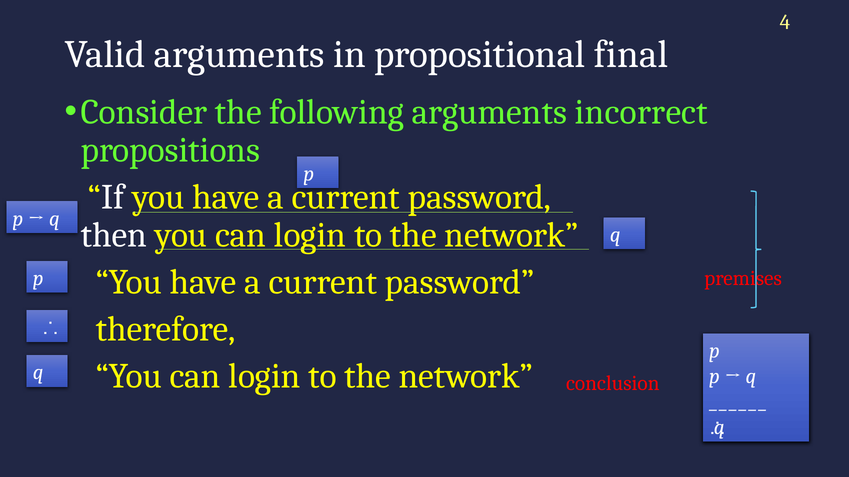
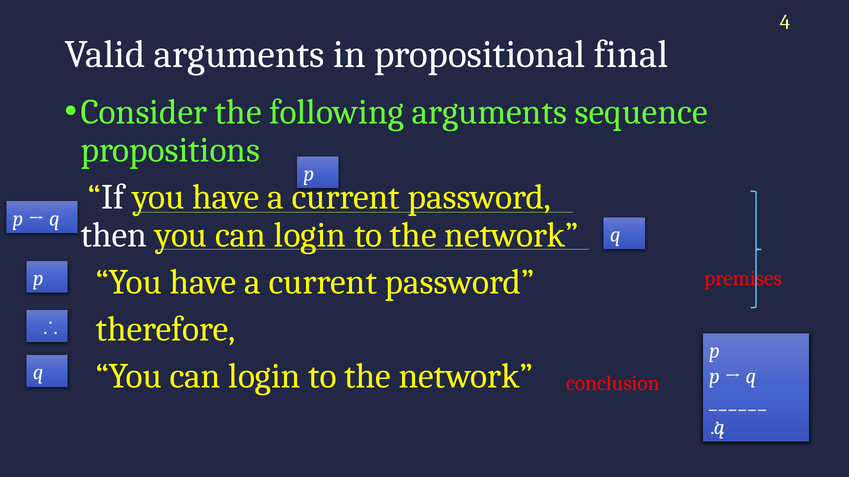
incorrect: incorrect -> sequence
